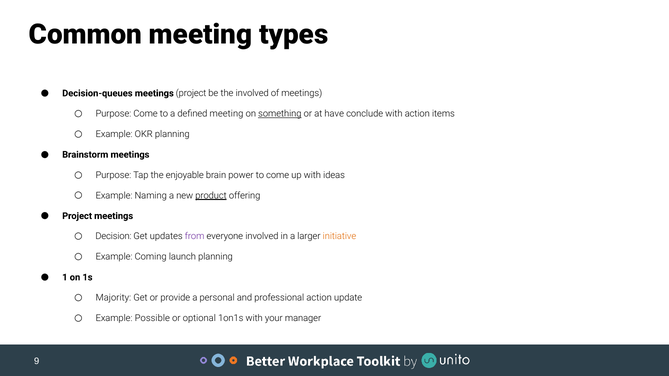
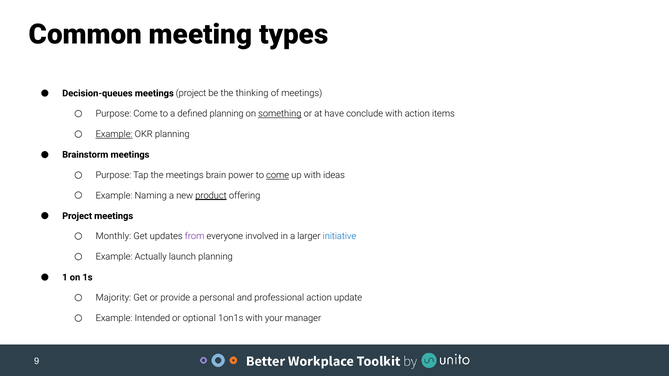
the involved: involved -> thinking
defined meeting: meeting -> planning
Example at (114, 134) underline: none -> present
the enjoyable: enjoyable -> meetings
come at (278, 175) underline: none -> present
Decision: Decision -> Monthly
initiative colour: orange -> blue
Coming: Coming -> Actually
Possible: Possible -> Intended
